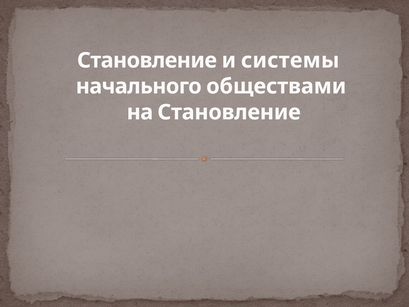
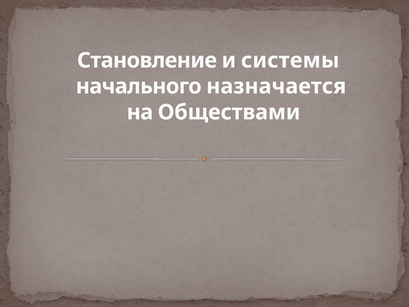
обществами: обществами -> назначается
на Становление: Становление -> Обществами
